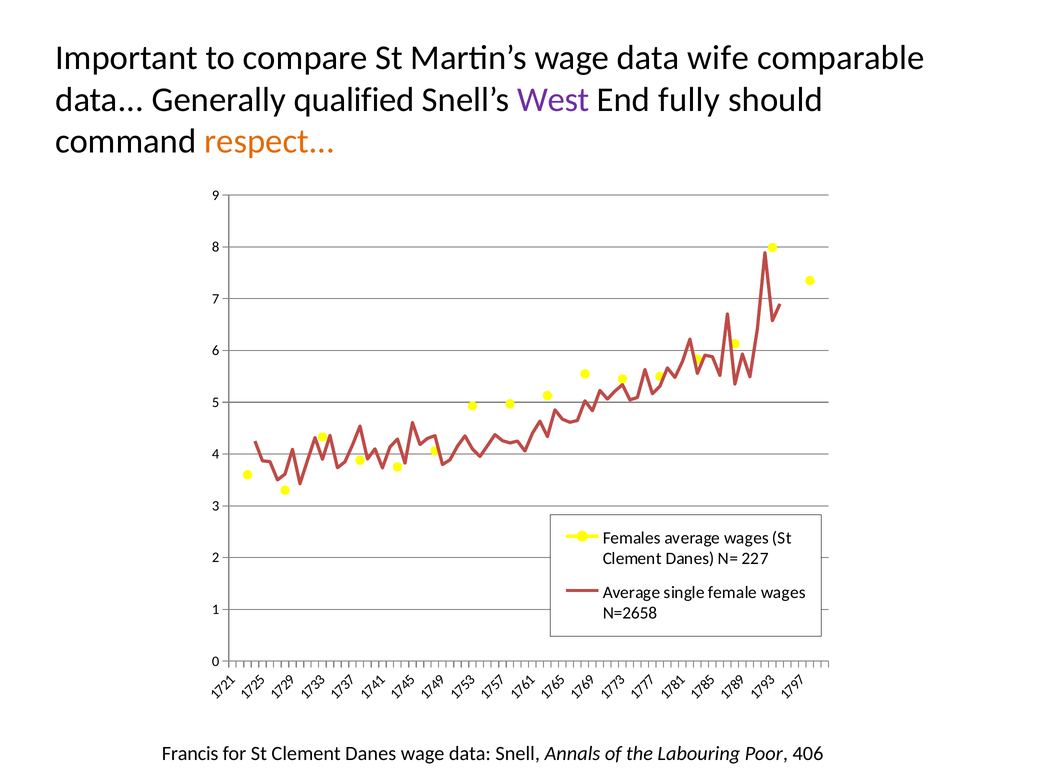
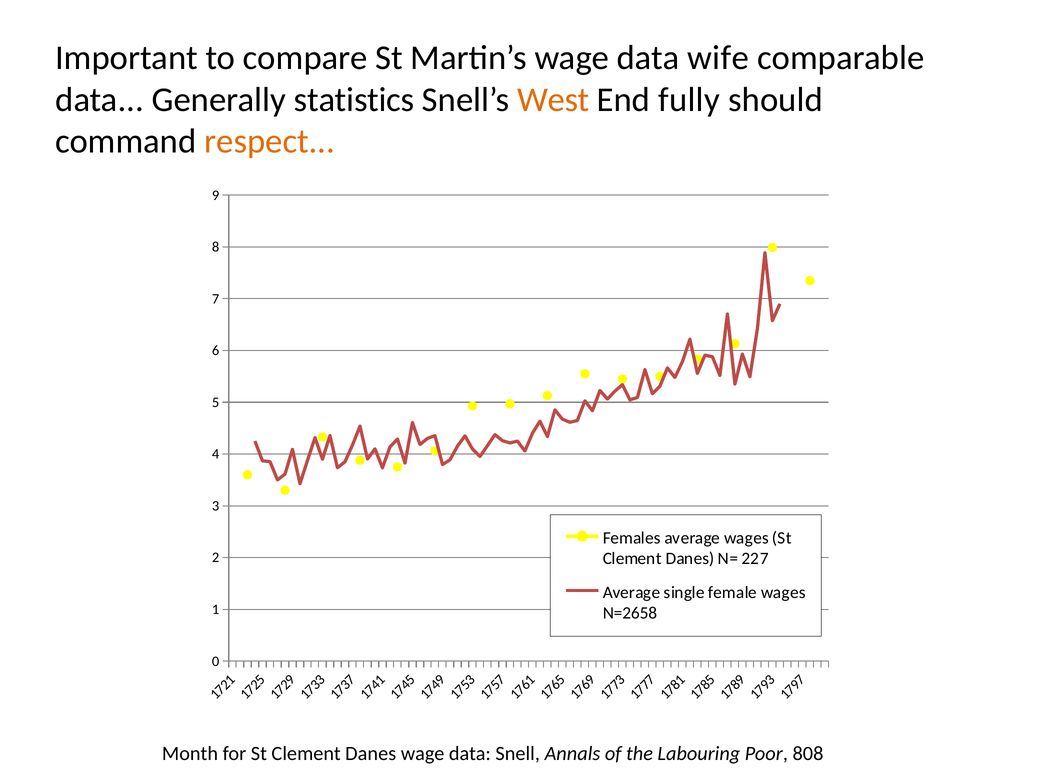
qualified: qualified -> statistics
West colour: purple -> orange
Francis: Francis -> Month
406: 406 -> 808
